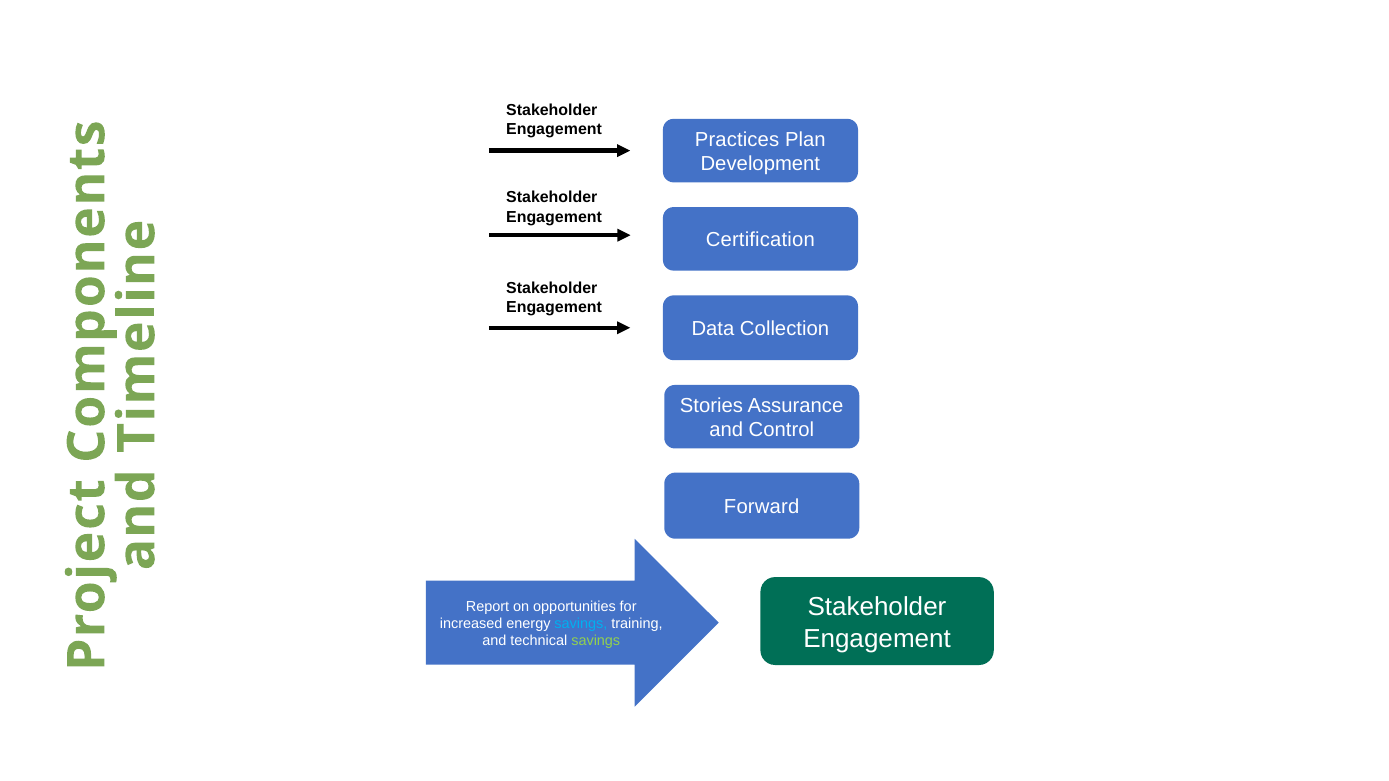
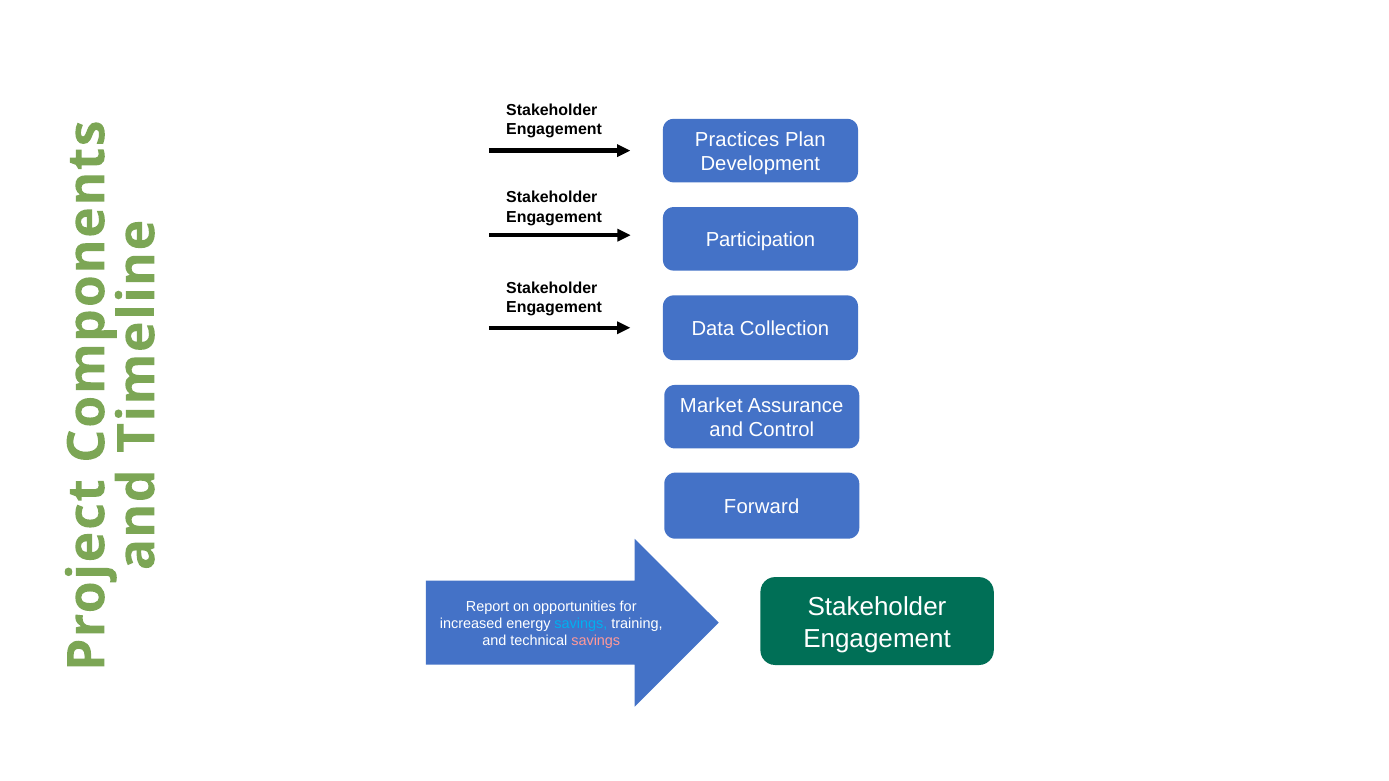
Certification: Certification -> Participation
Stories: Stories -> Market
savings at (596, 641) colour: light green -> pink
